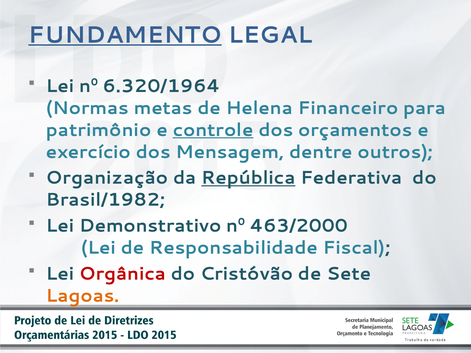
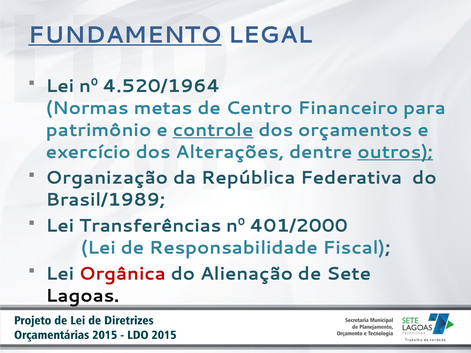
6.320/1964: 6.320/1964 -> 4.520/1964
Helena: Helena -> Centro
Mensagem: Mensagem -> Alterações
outros underline: none -> present
República underline: present -> none
Brasil/1982: Brasil/1982 -> Brasil/1989
Demonstrativo: Demonstrativo -> Transferências
463/2000: 463/2000 -> 401/2000
Cristóvão: Cristóvão -> Alienação
Lagoas colour: orange -> black
